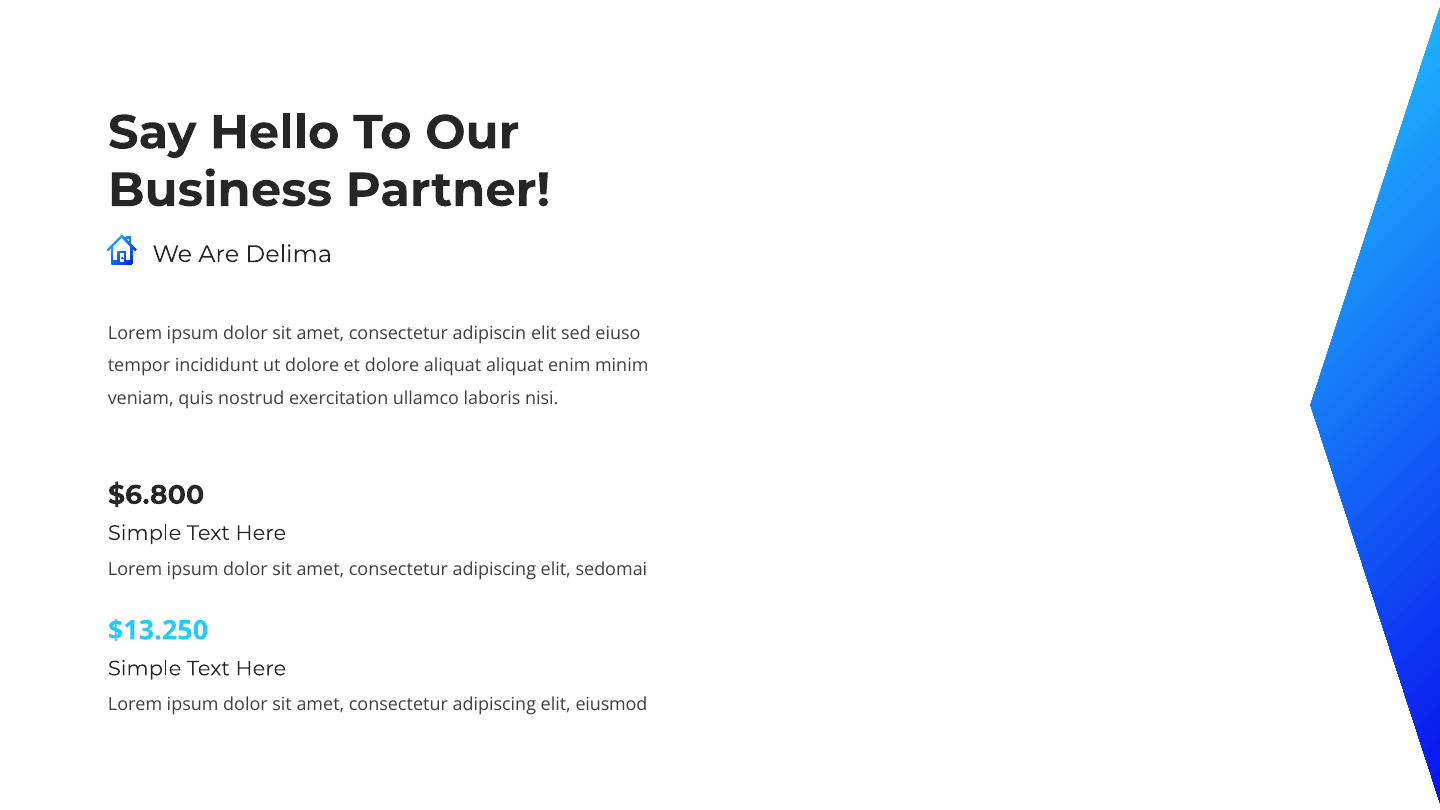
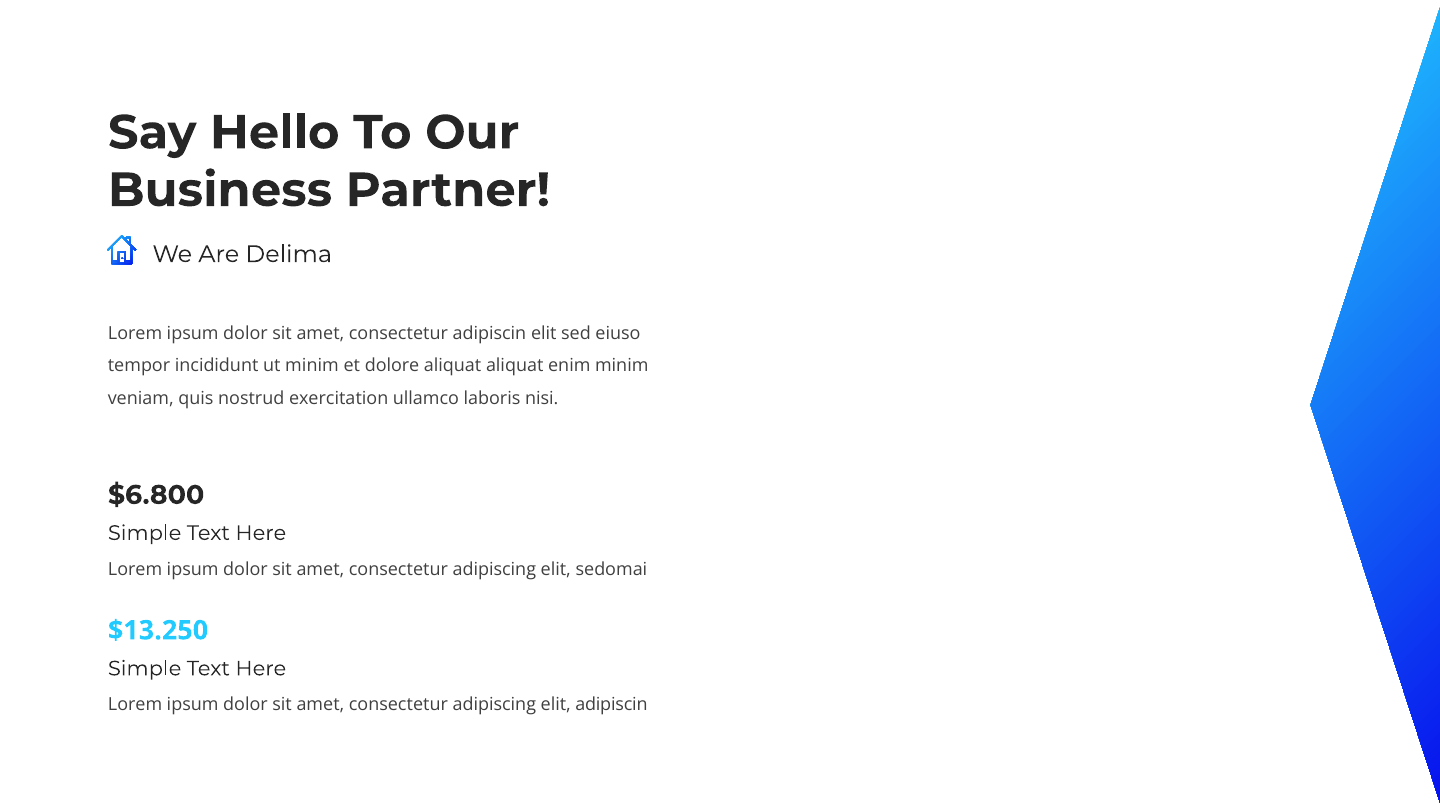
ut dolore: dolore -> minim
elit eiusmod: eiusmod -> adipiscin
